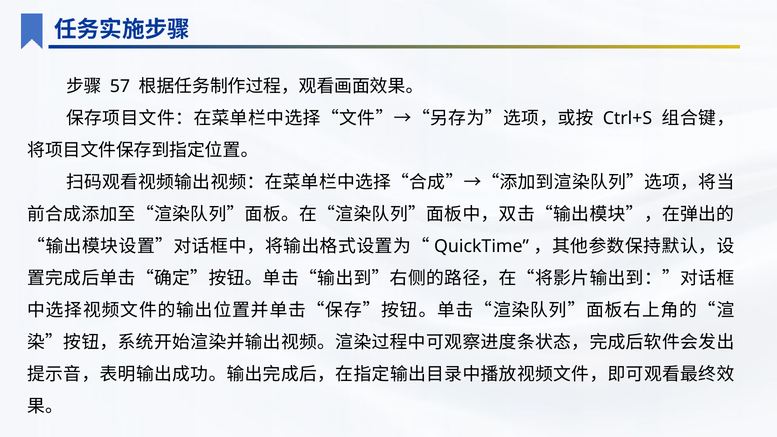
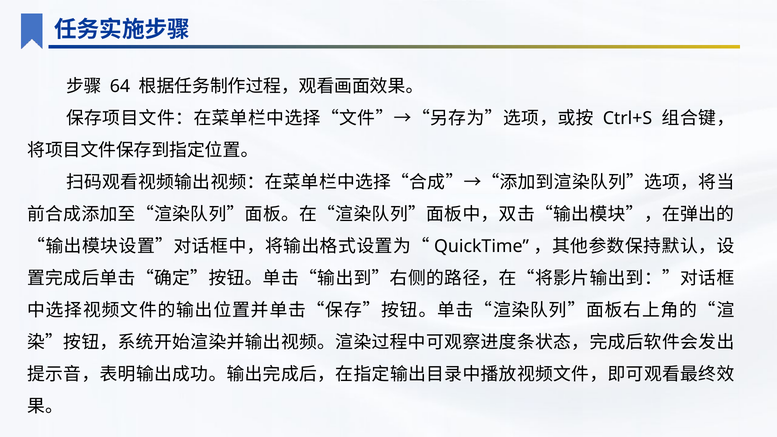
57: 57 -> 64
